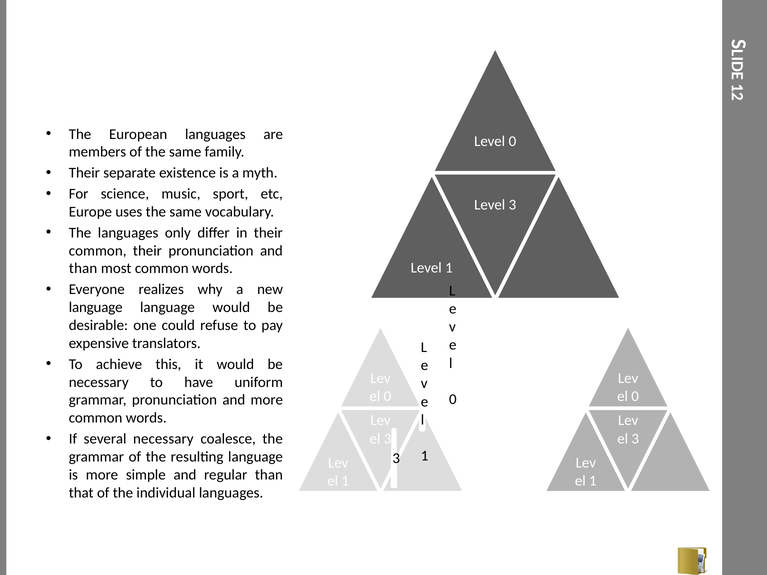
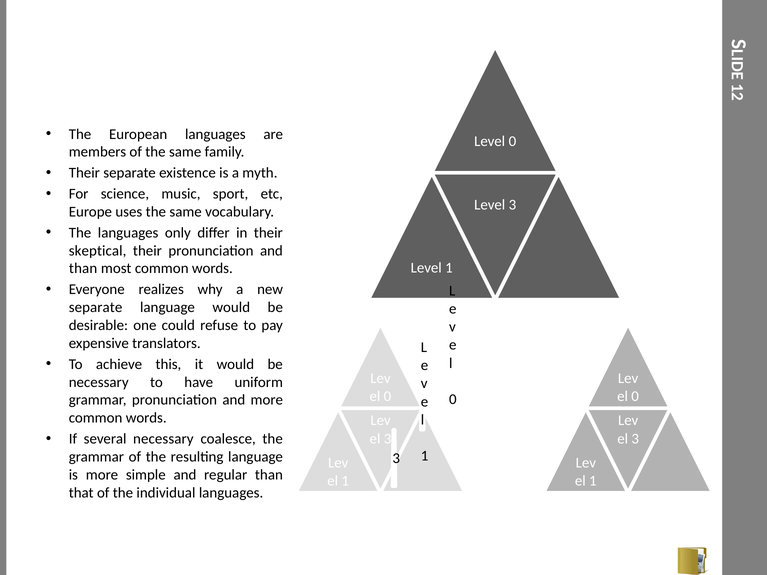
common at (98, 251): common -> skeptical
language at (96, 308): language -> separate
